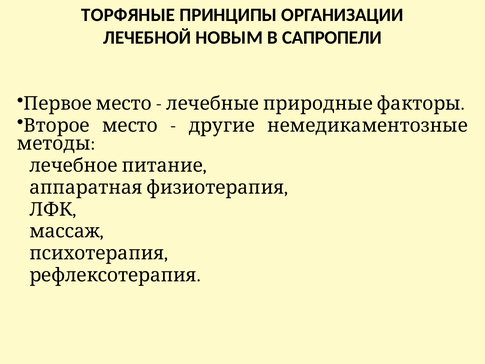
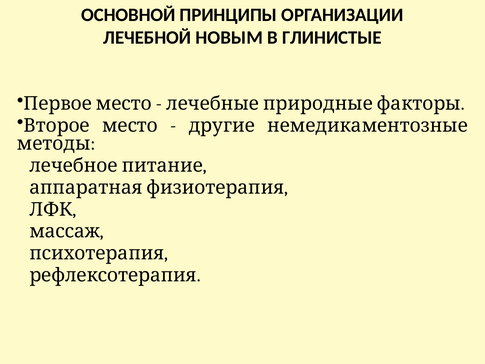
ТОРФЯНЫЕ: ТОРФЯНЫЕ -> ОСНОВНОЙ
САПРОПЕЛИ: САПРОПЕЛИ -> ГЛИНИСТЫЕ
